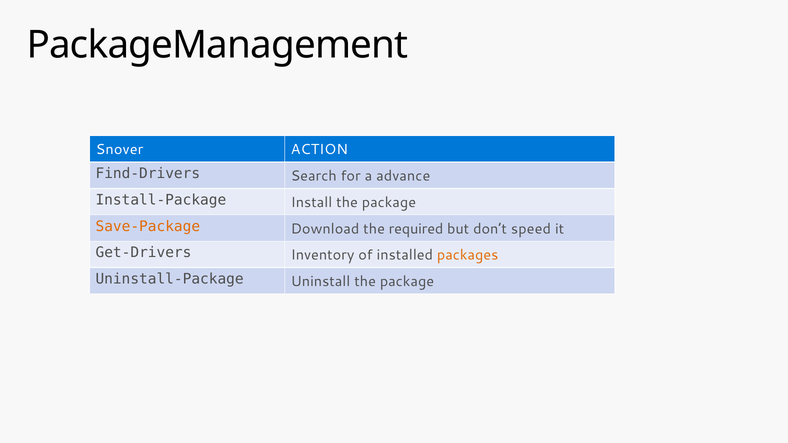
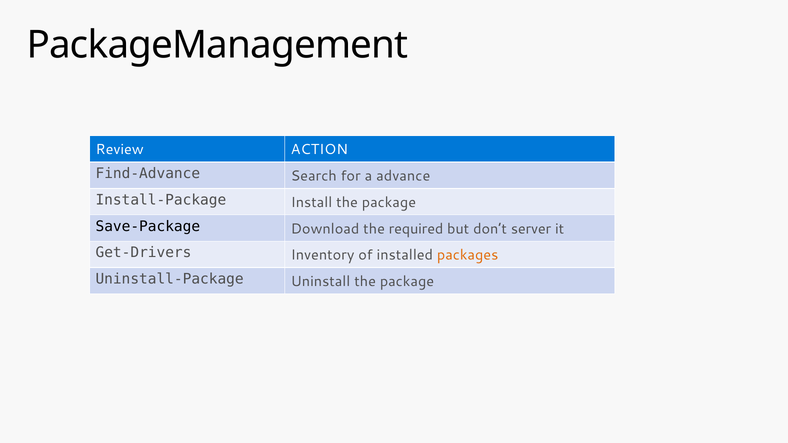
Snover: Snover -> Review
Find-Drivers: Find-Drivers -> Find-Advance
Save-Package colour: orange -> black
speed: speed -> server
